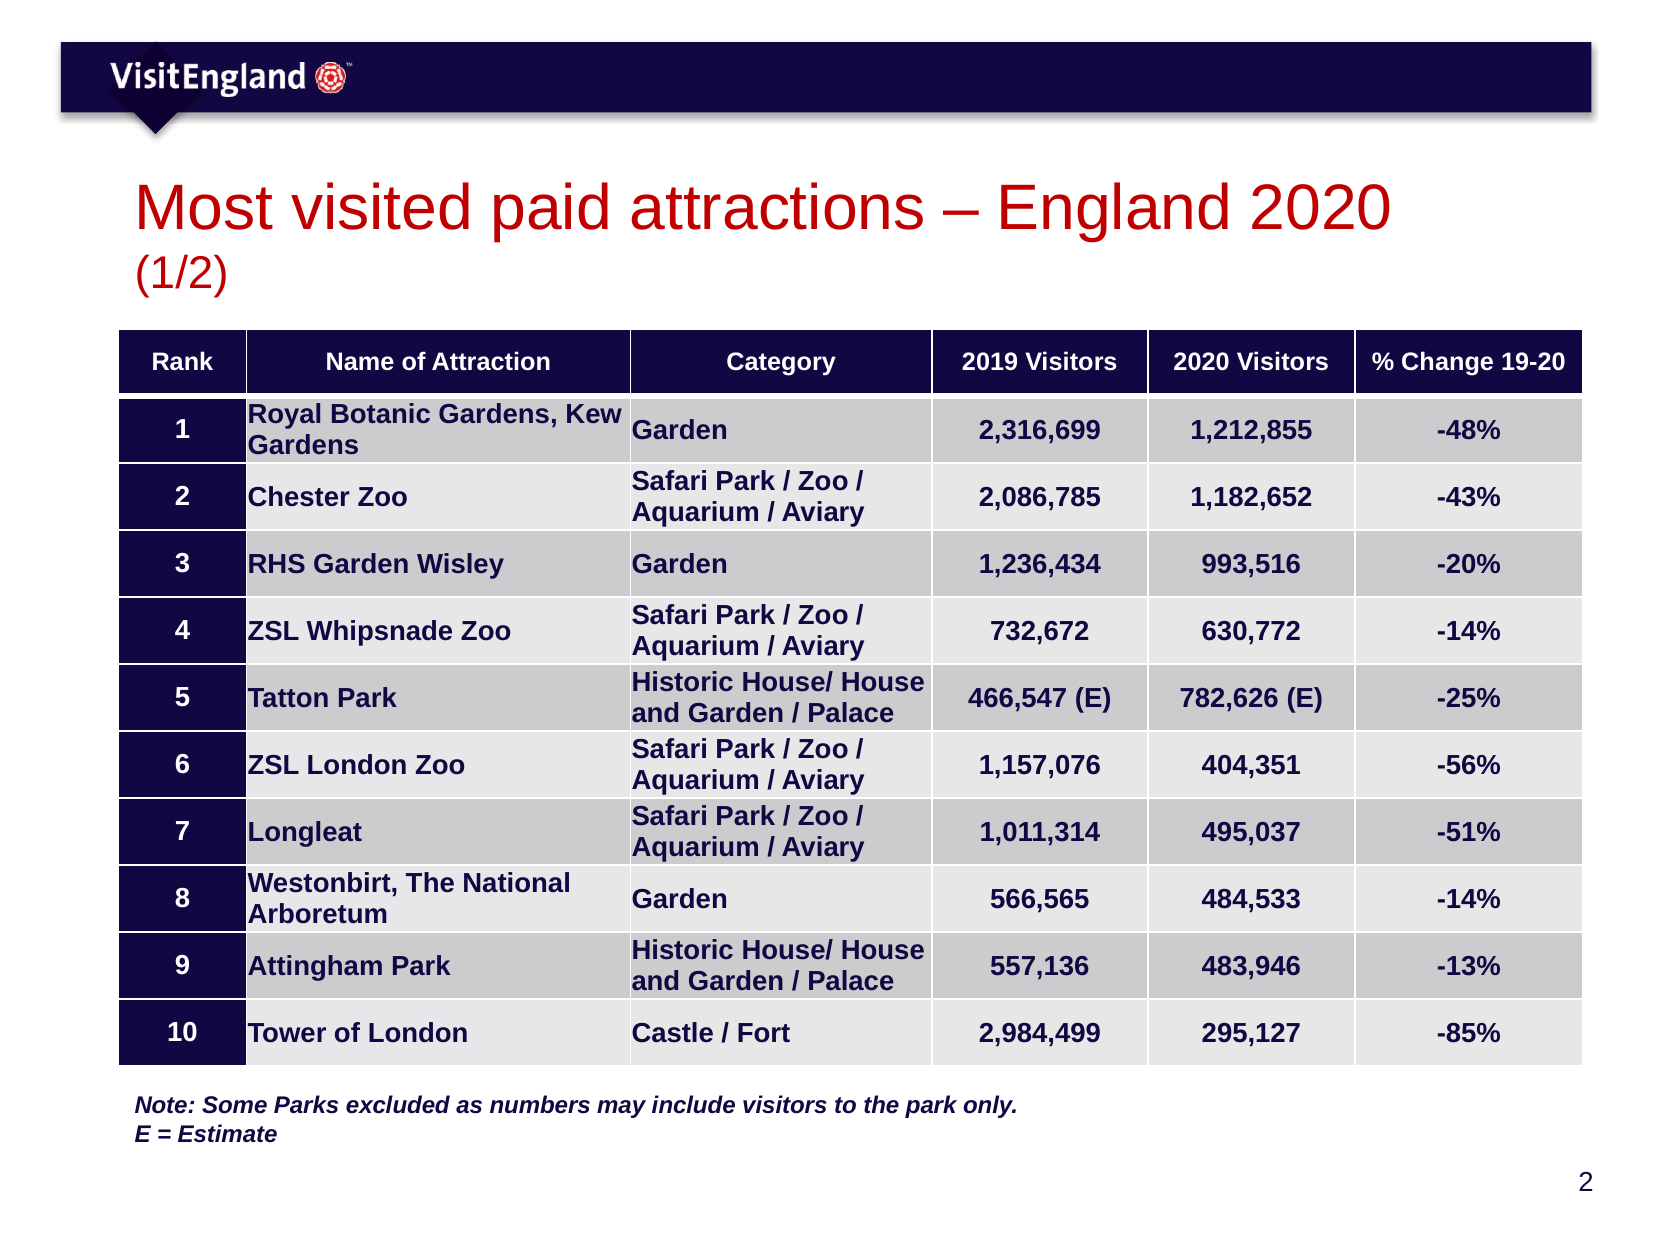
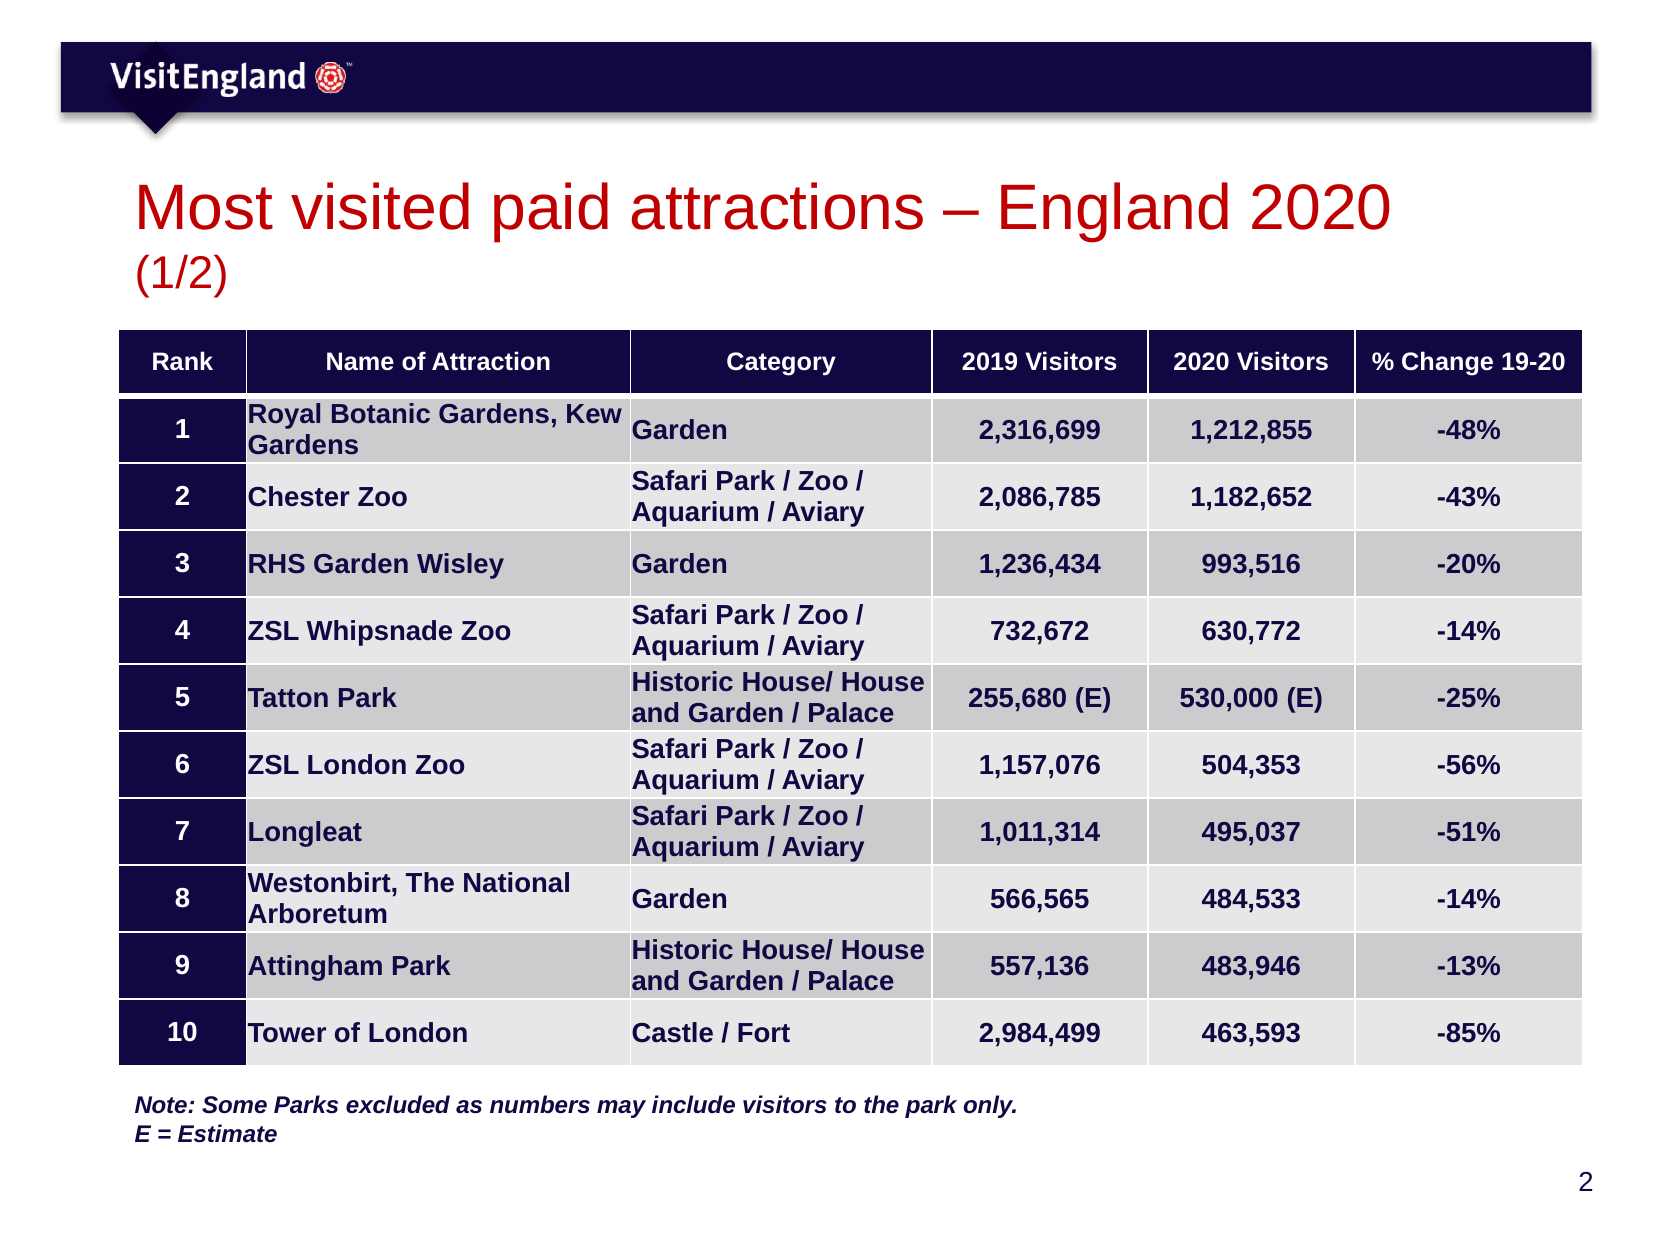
466,547: 466,547 -> 255,680
782,626: 782,626 -> 530,000
404,351: 404,351 -> 504,353
295,127: 295,127 -> 463,593
